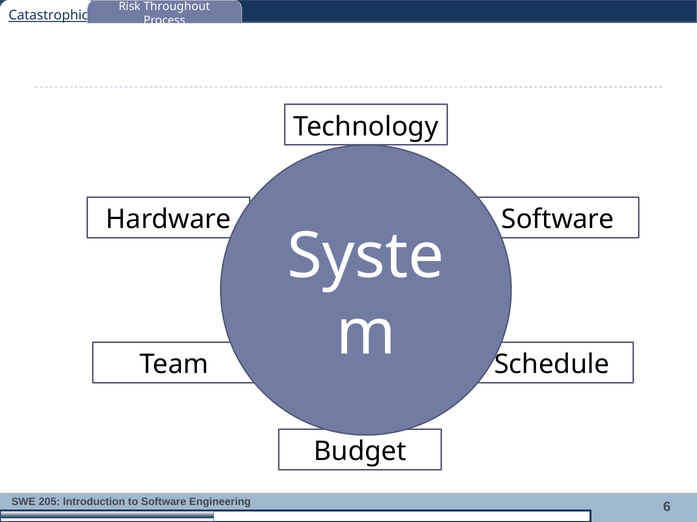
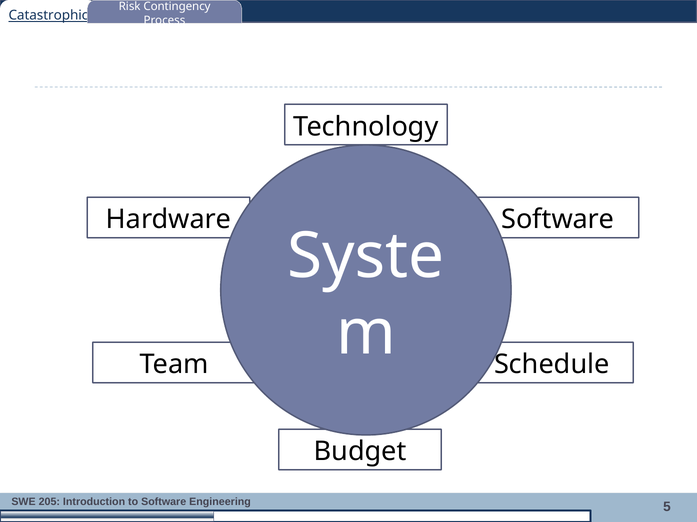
Throughout: Throughout -> Contingency
6: 6 -> 5
